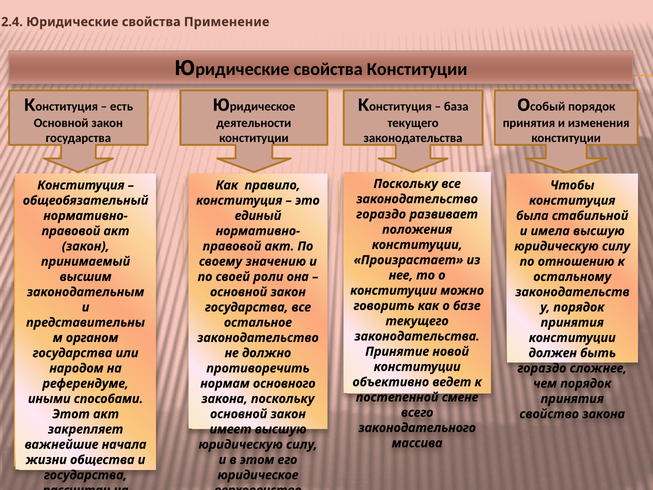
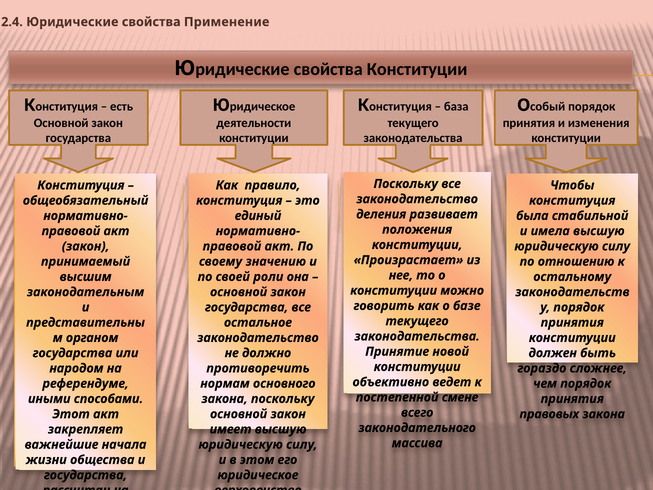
гораздо at (381, 214): гораздо -> деления
свойство: свойство -> правовых
